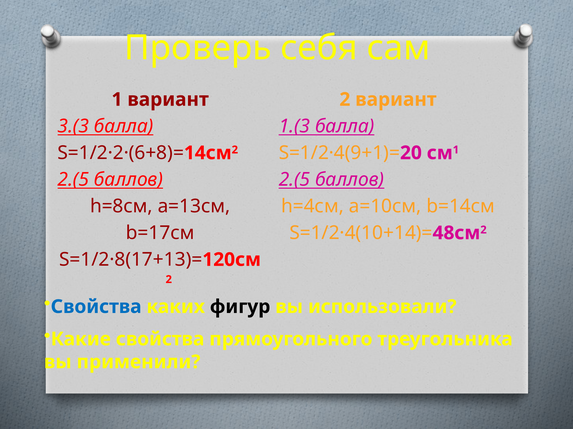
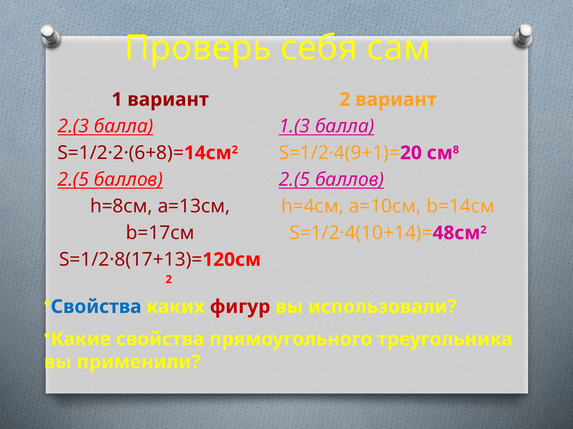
3.(3: 3.(3 -> 2.(3
1 at (456, 150): 1 -> 8
фигур colour: black -> red
